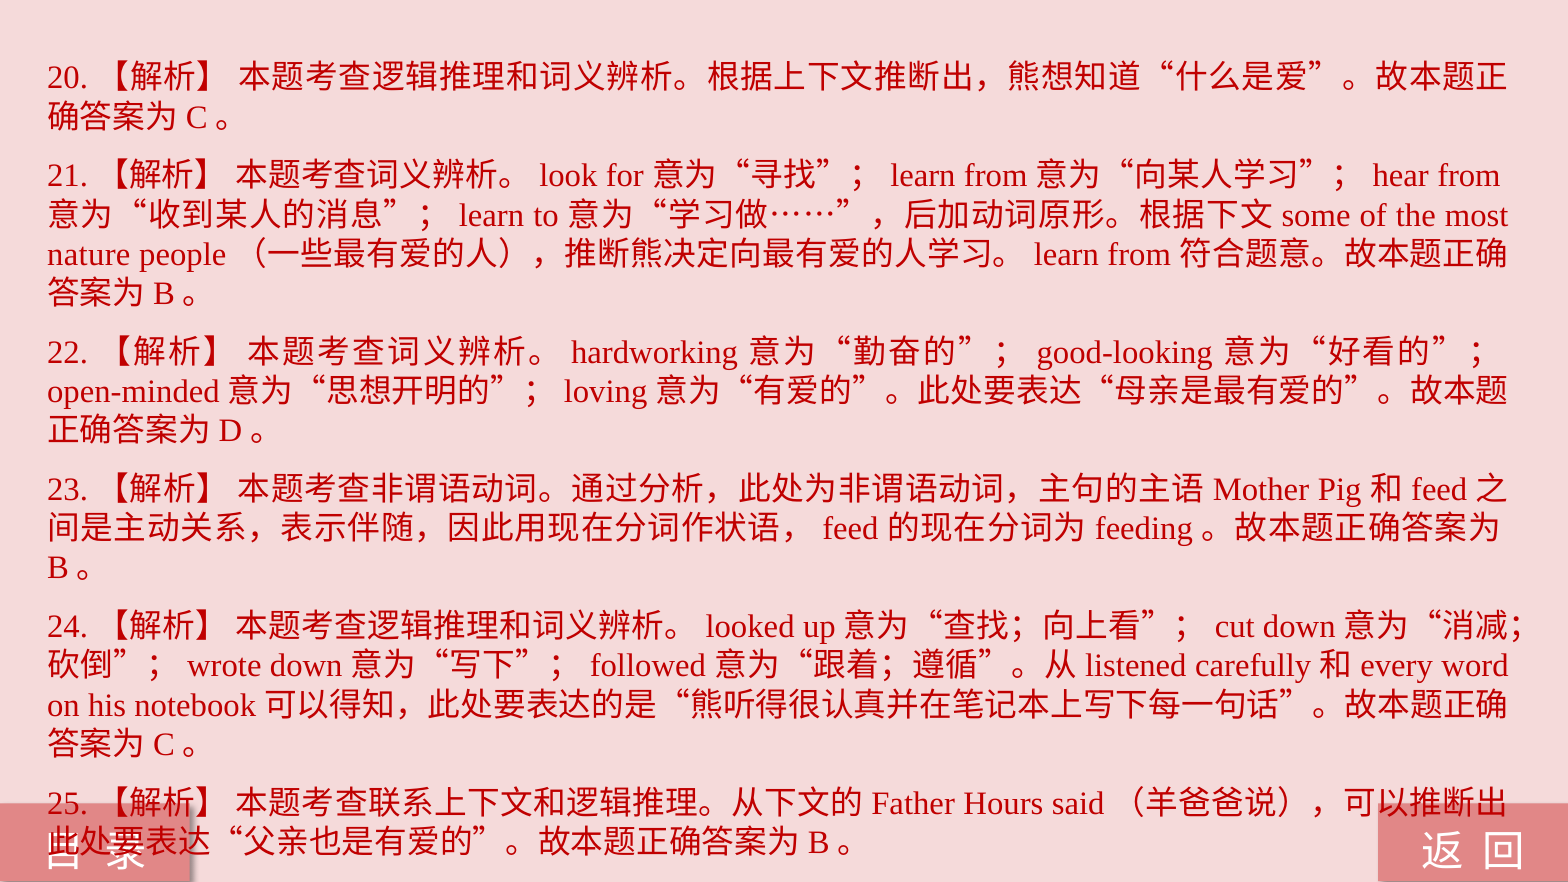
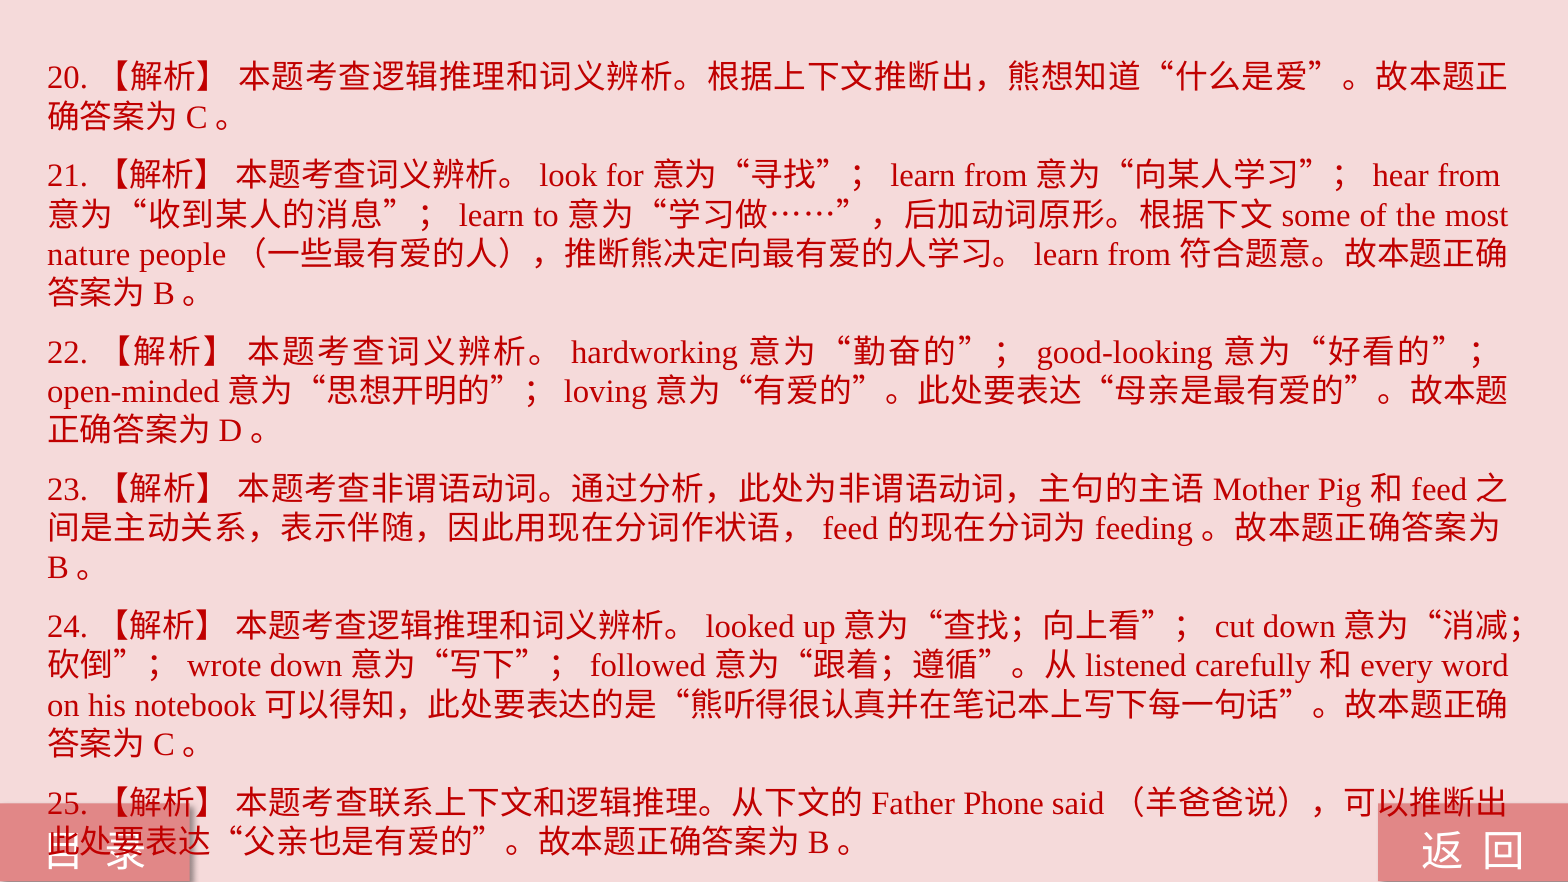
Hours: Hours -> Phone
